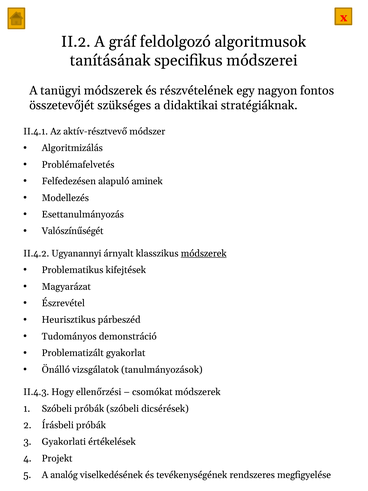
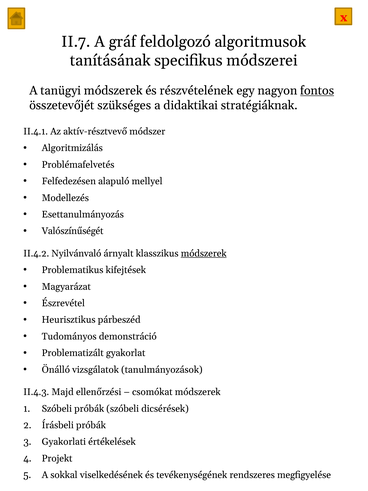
II.2: II.2 -> II.7
fontos underline: none -> present
aminek: aminek -> mellyel
Ugyanannyi: Ugyanannyi -> Nyilvánvaló
Hogy: Hogy -> Majd
analóg: analóg -> sokkal
